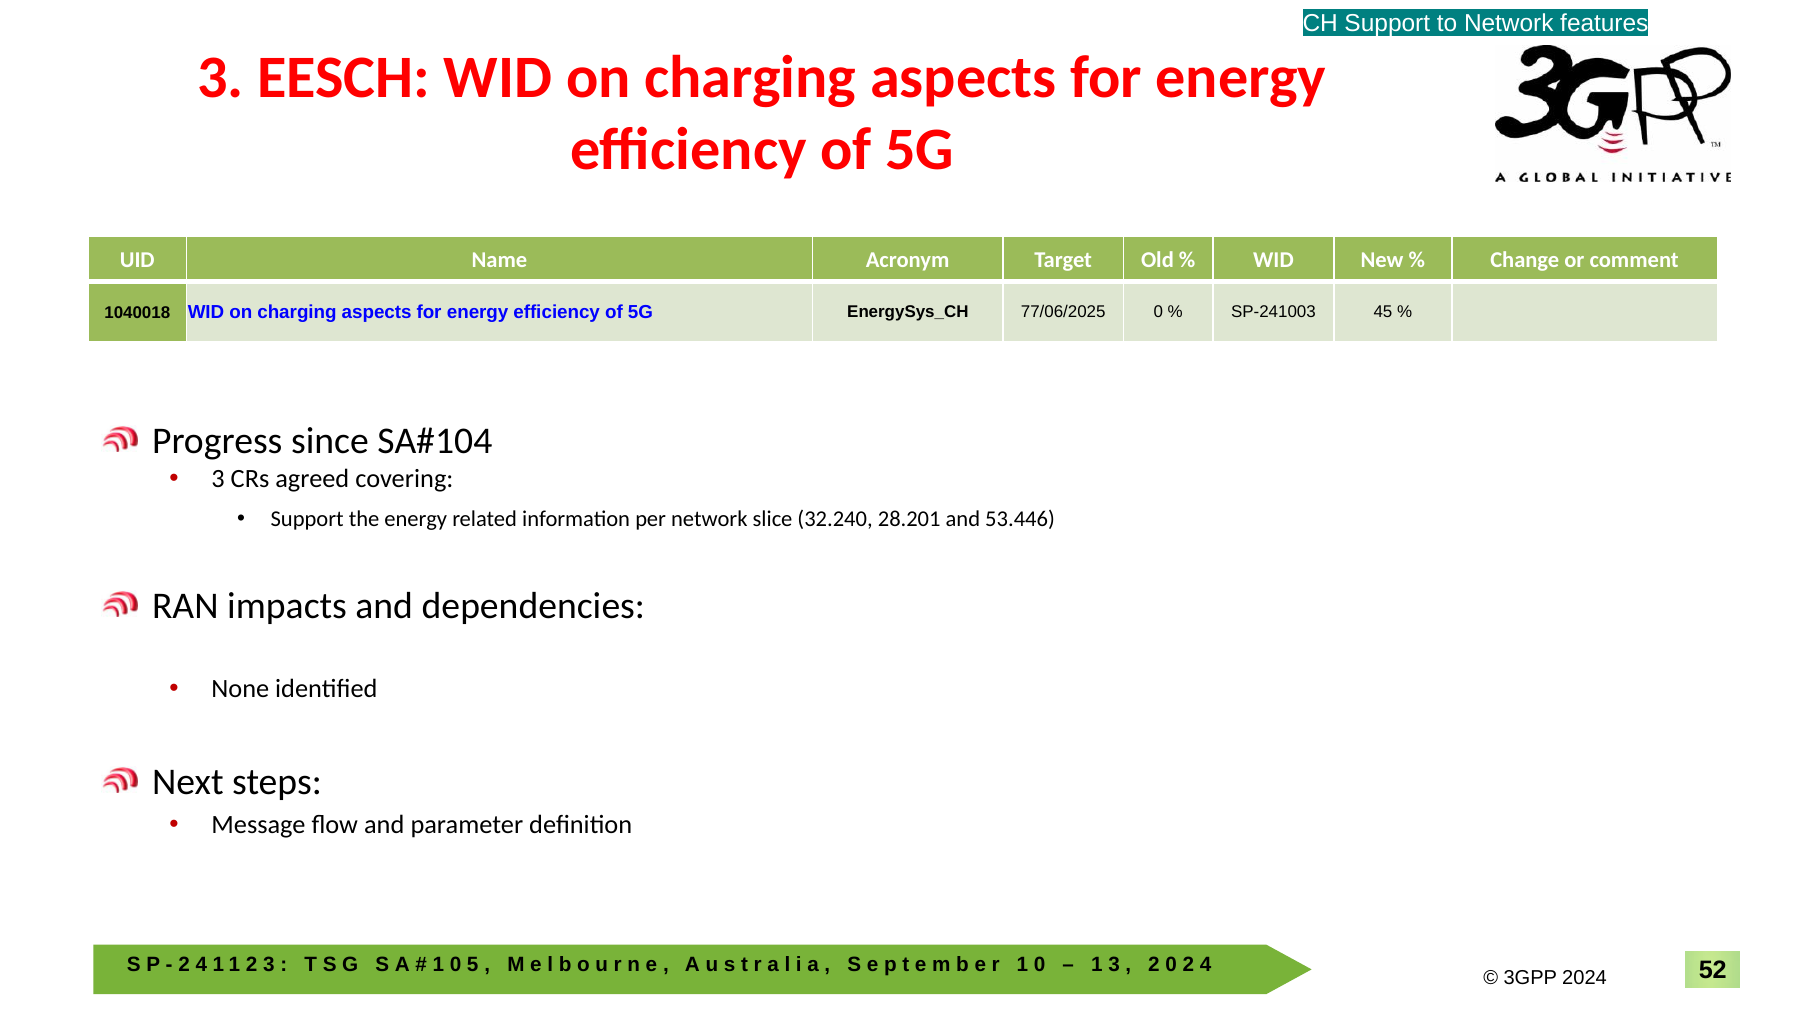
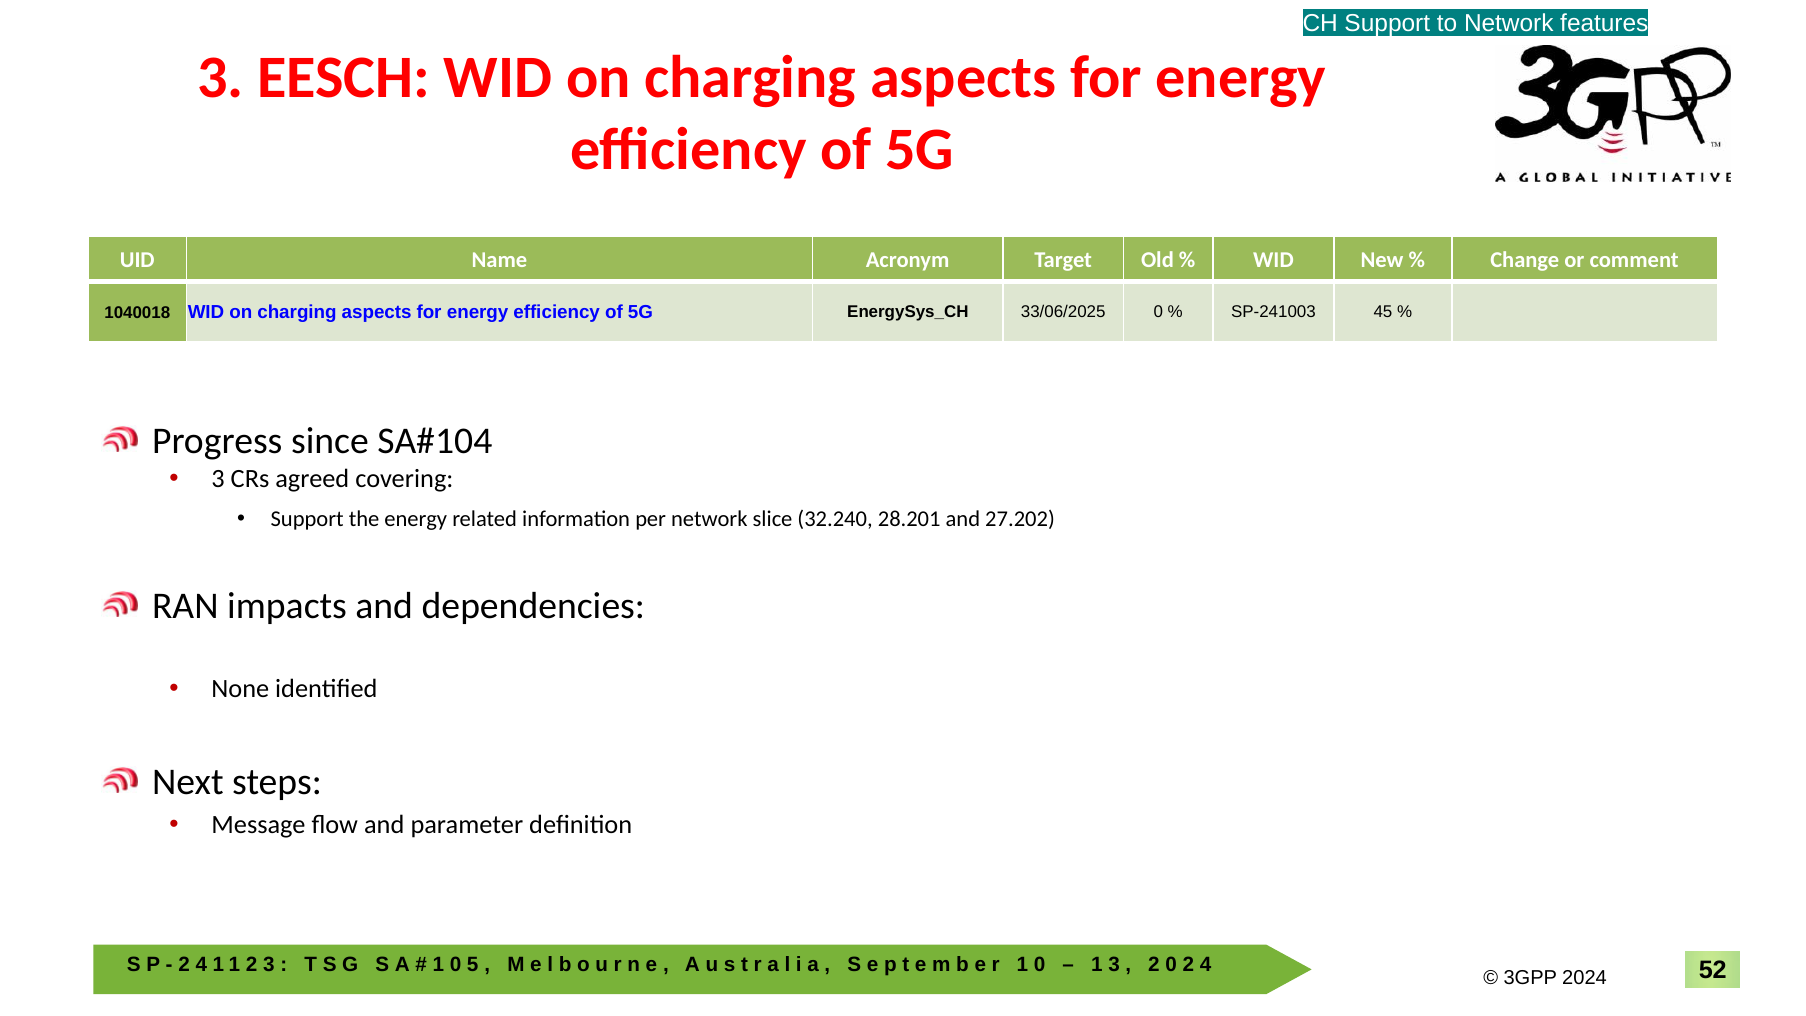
77/06/2025: 77/06/2025 -> 33/06/2025
53.446: 53.446 -> 27.202
